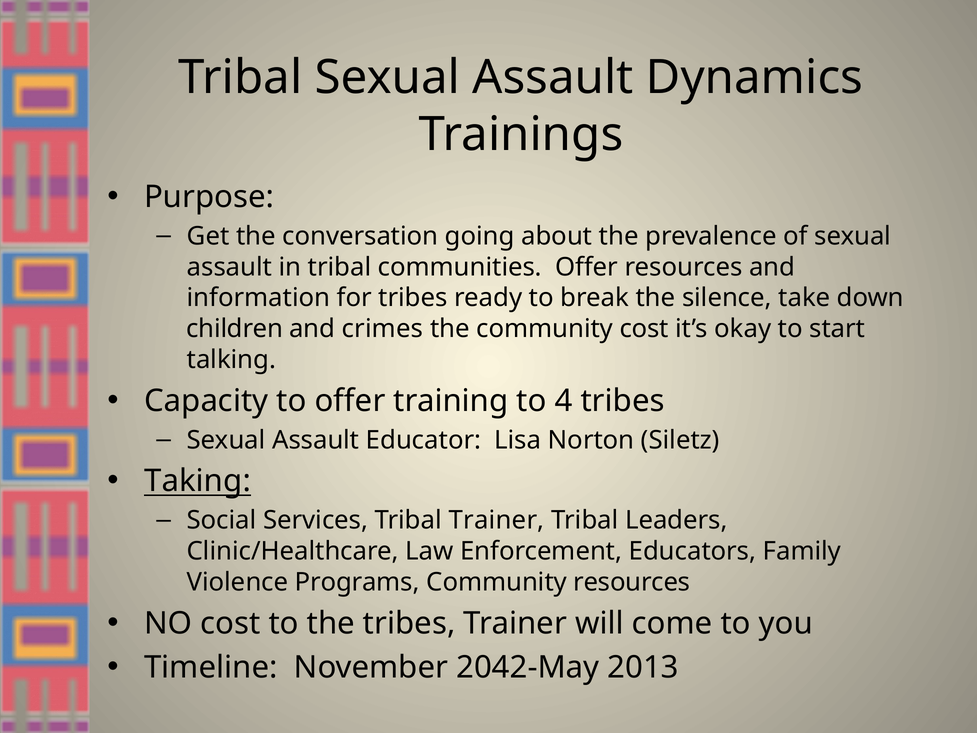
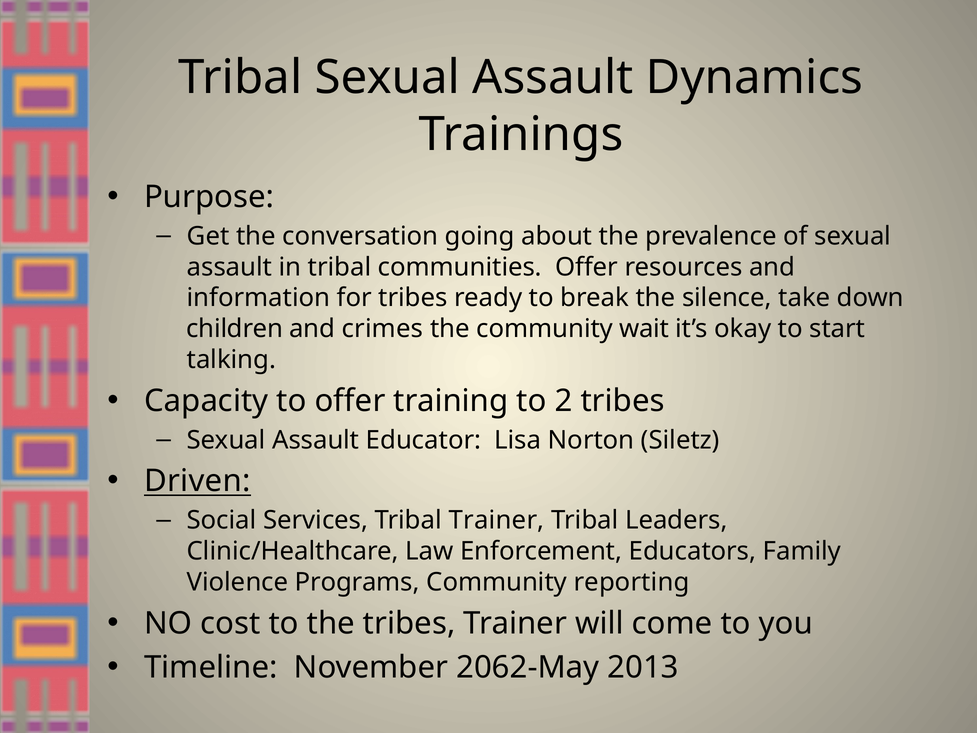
community cost: cost -> wait
4: 4 -> 2
Taking: Taking -> Driven
Community resources: resources -> reporting
2042-May: 2042-May -> 2062-May
